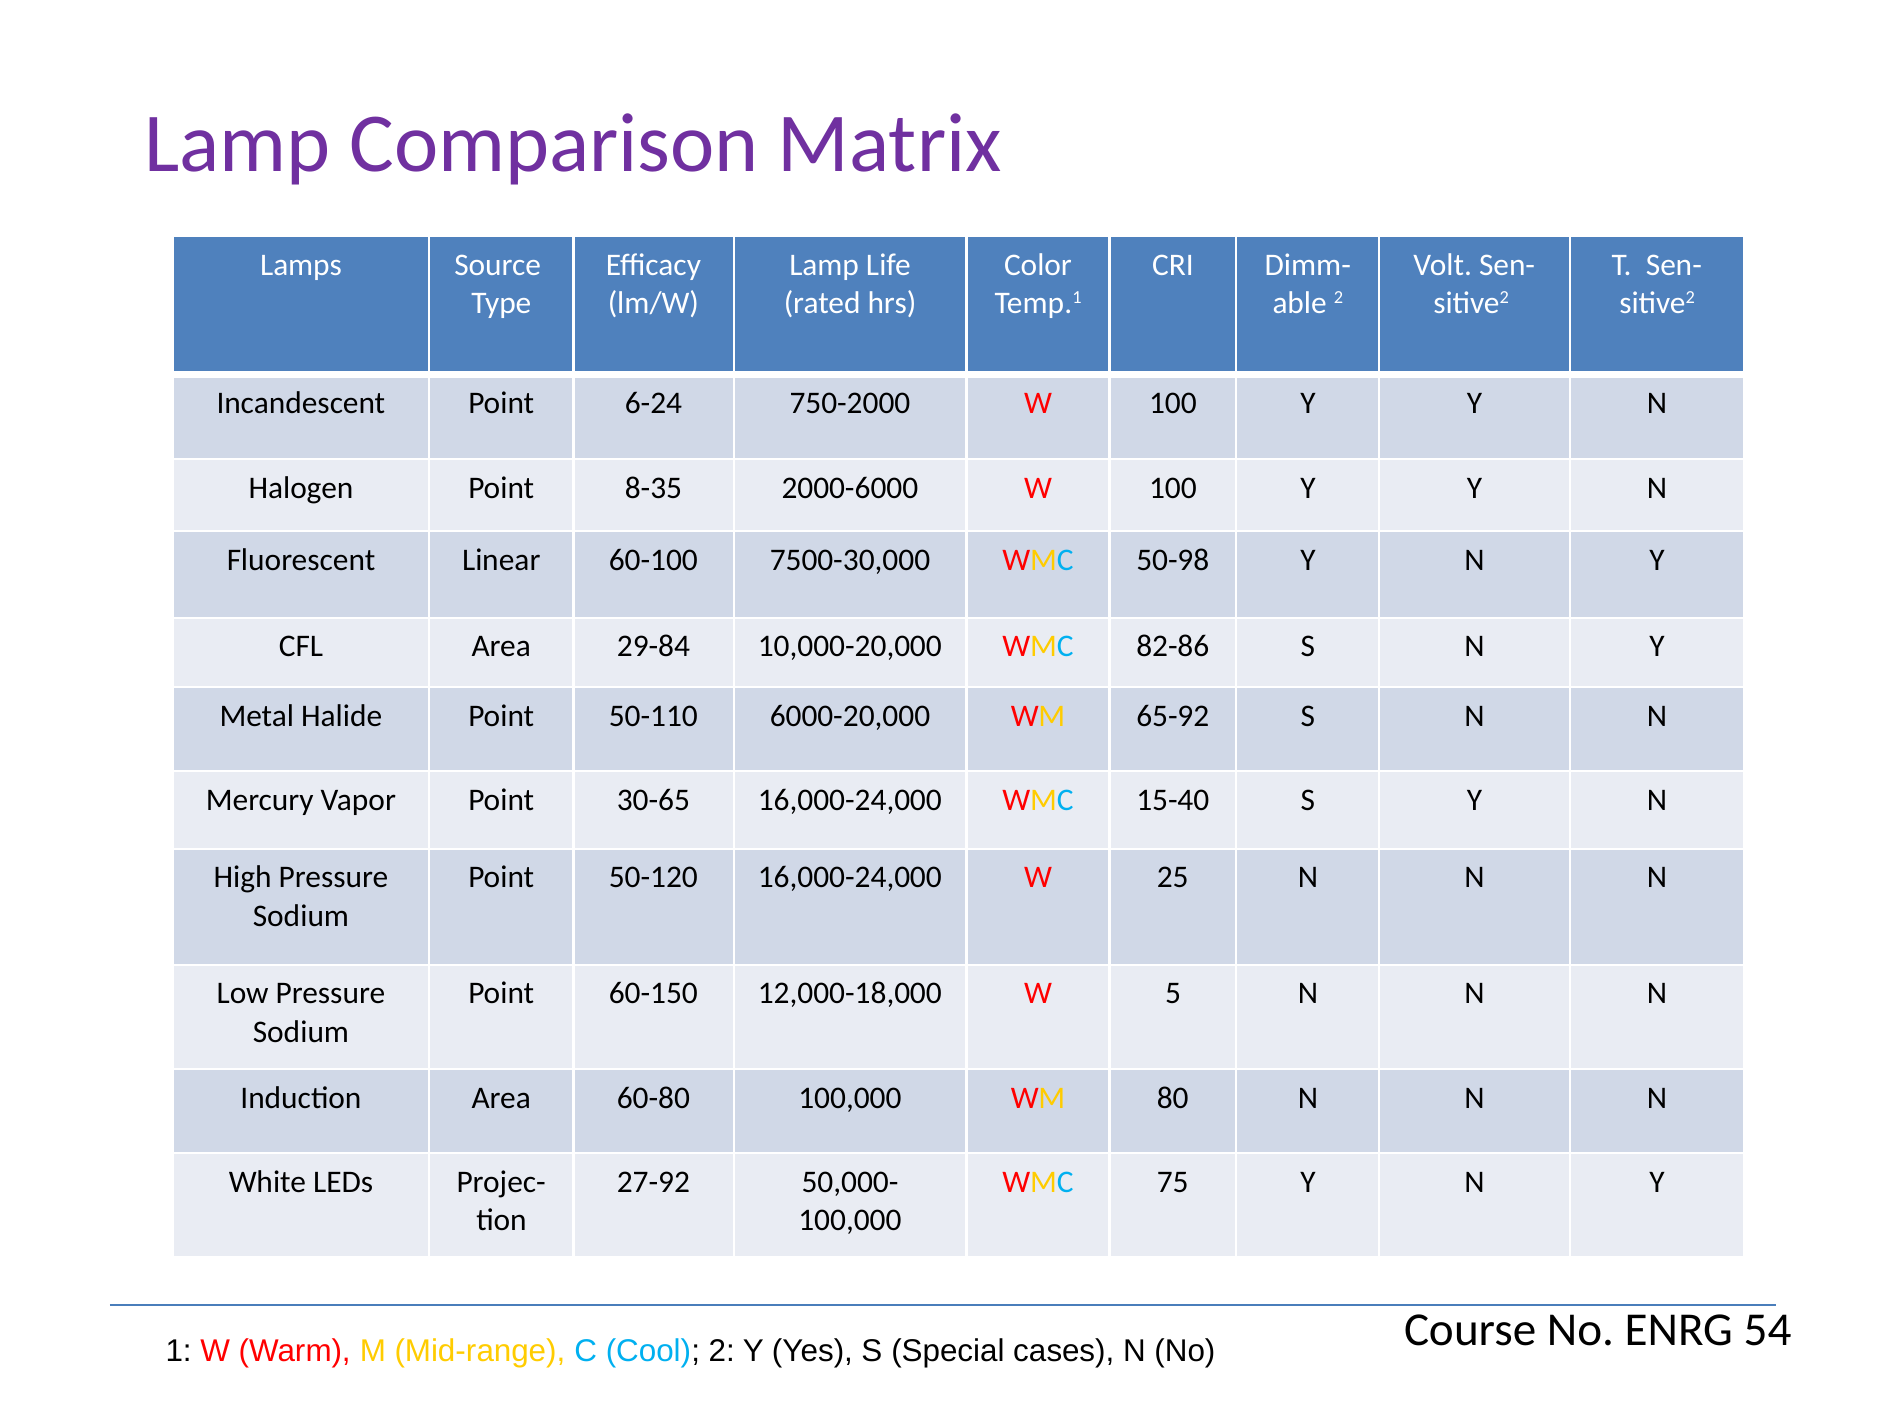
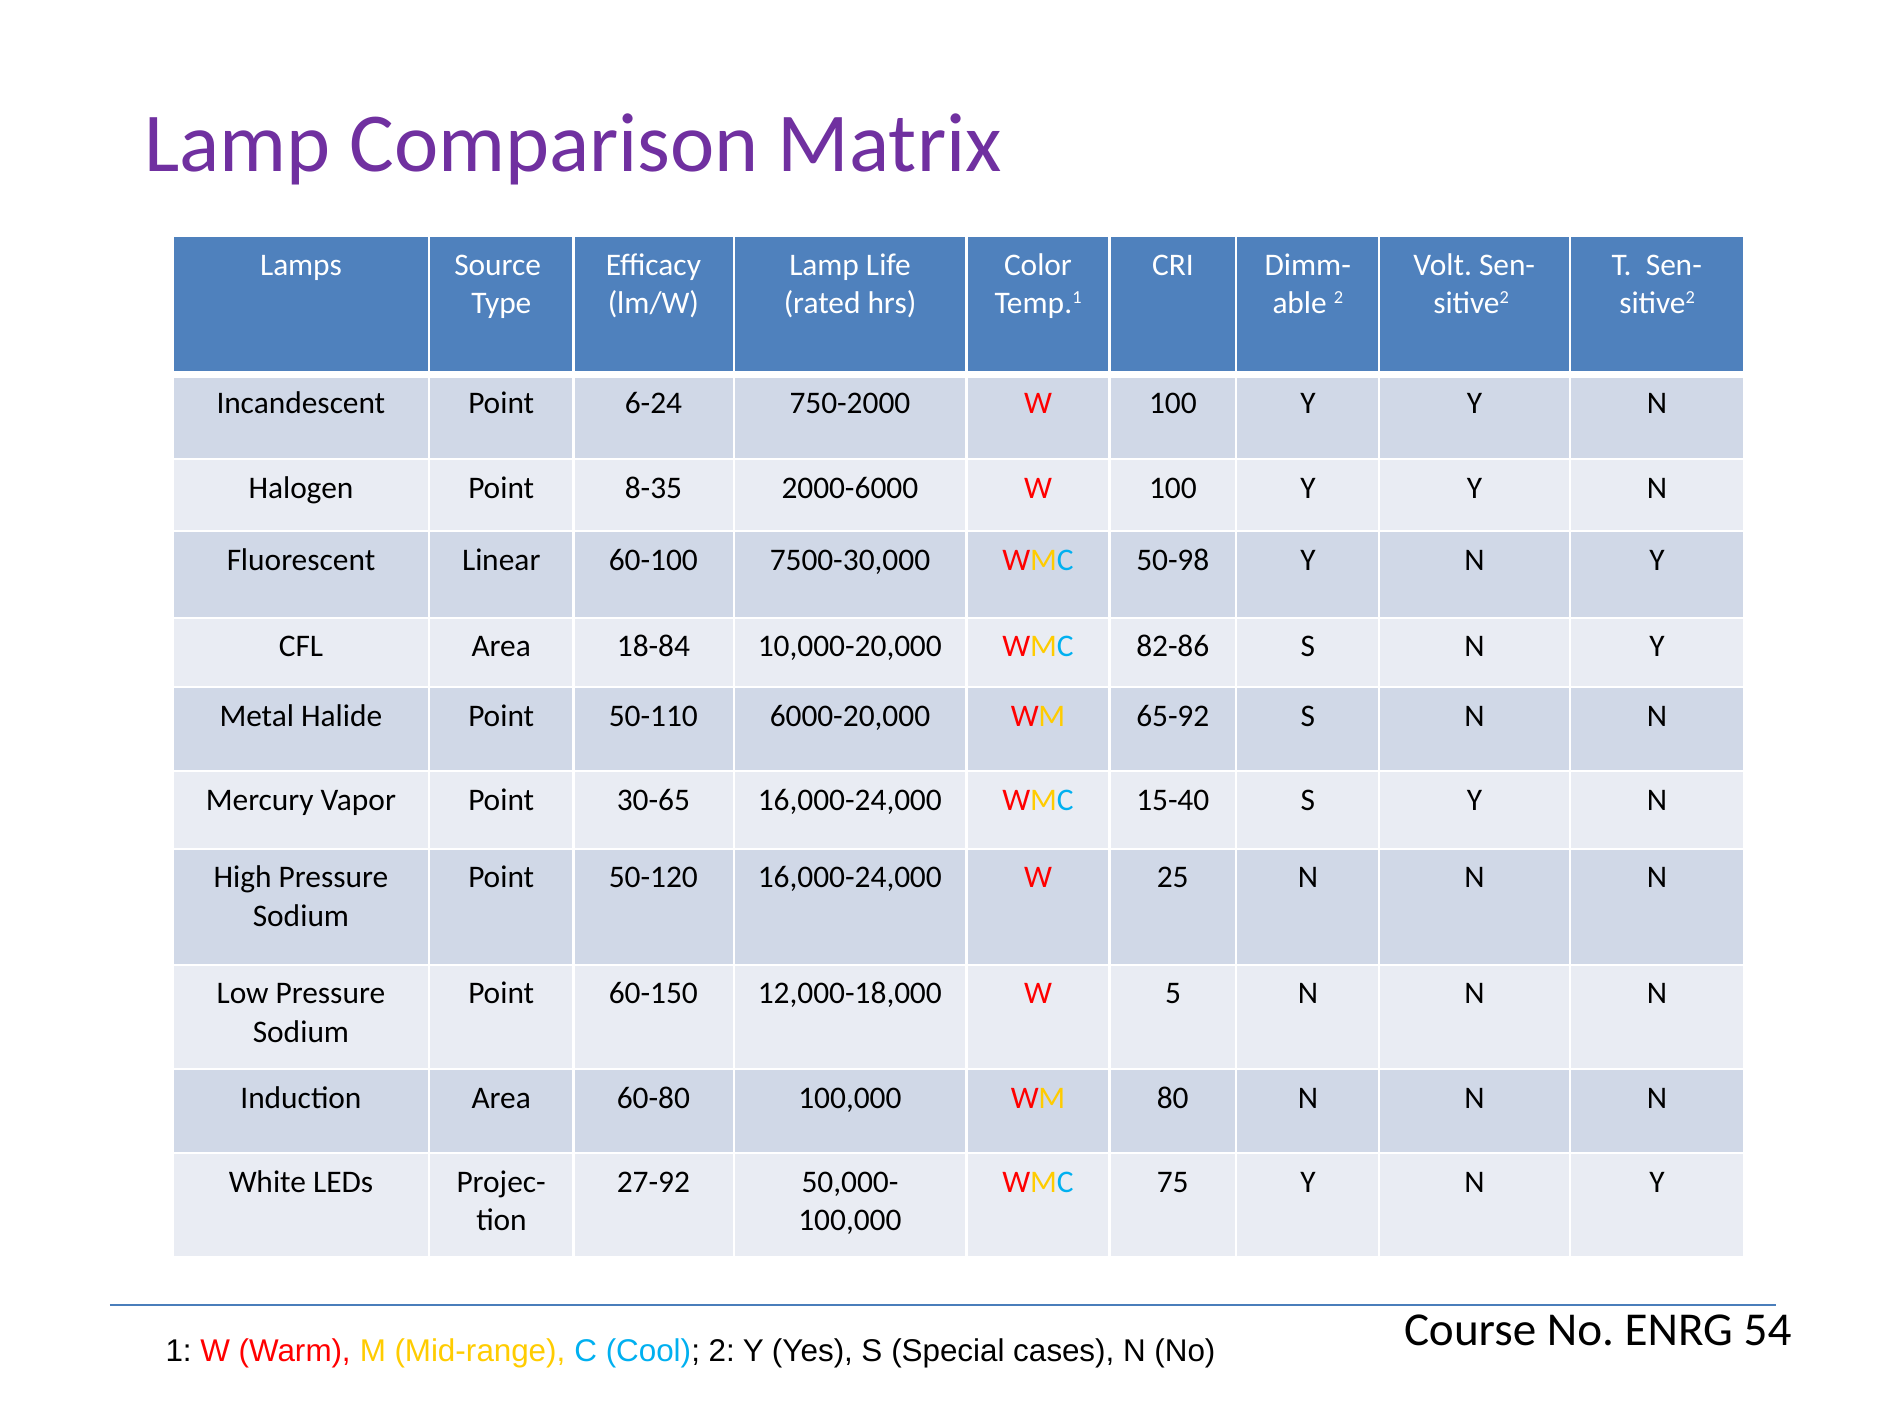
29-84: 29-84 -> 18-84
